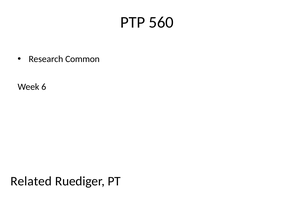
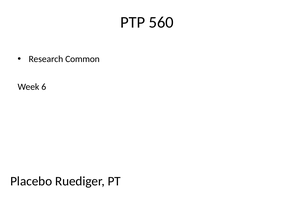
Related: Related -> Placebo
